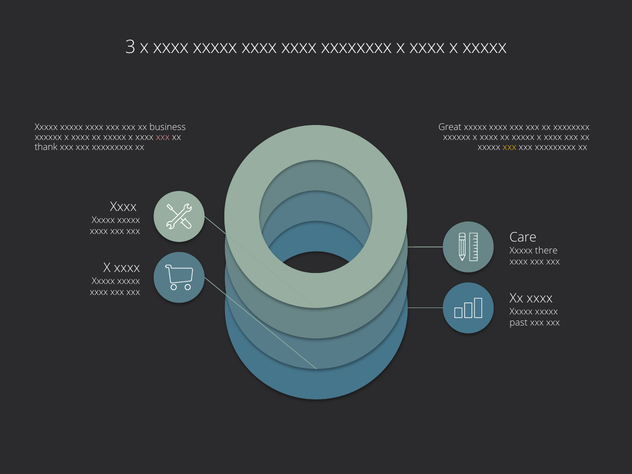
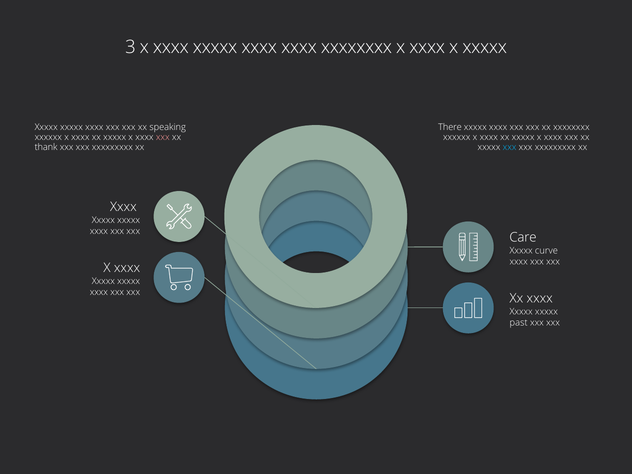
business: business -> speaking
Great: Great -> There
xxx at (510, 147) colour: yellow -> light blue
there: there -> curve
